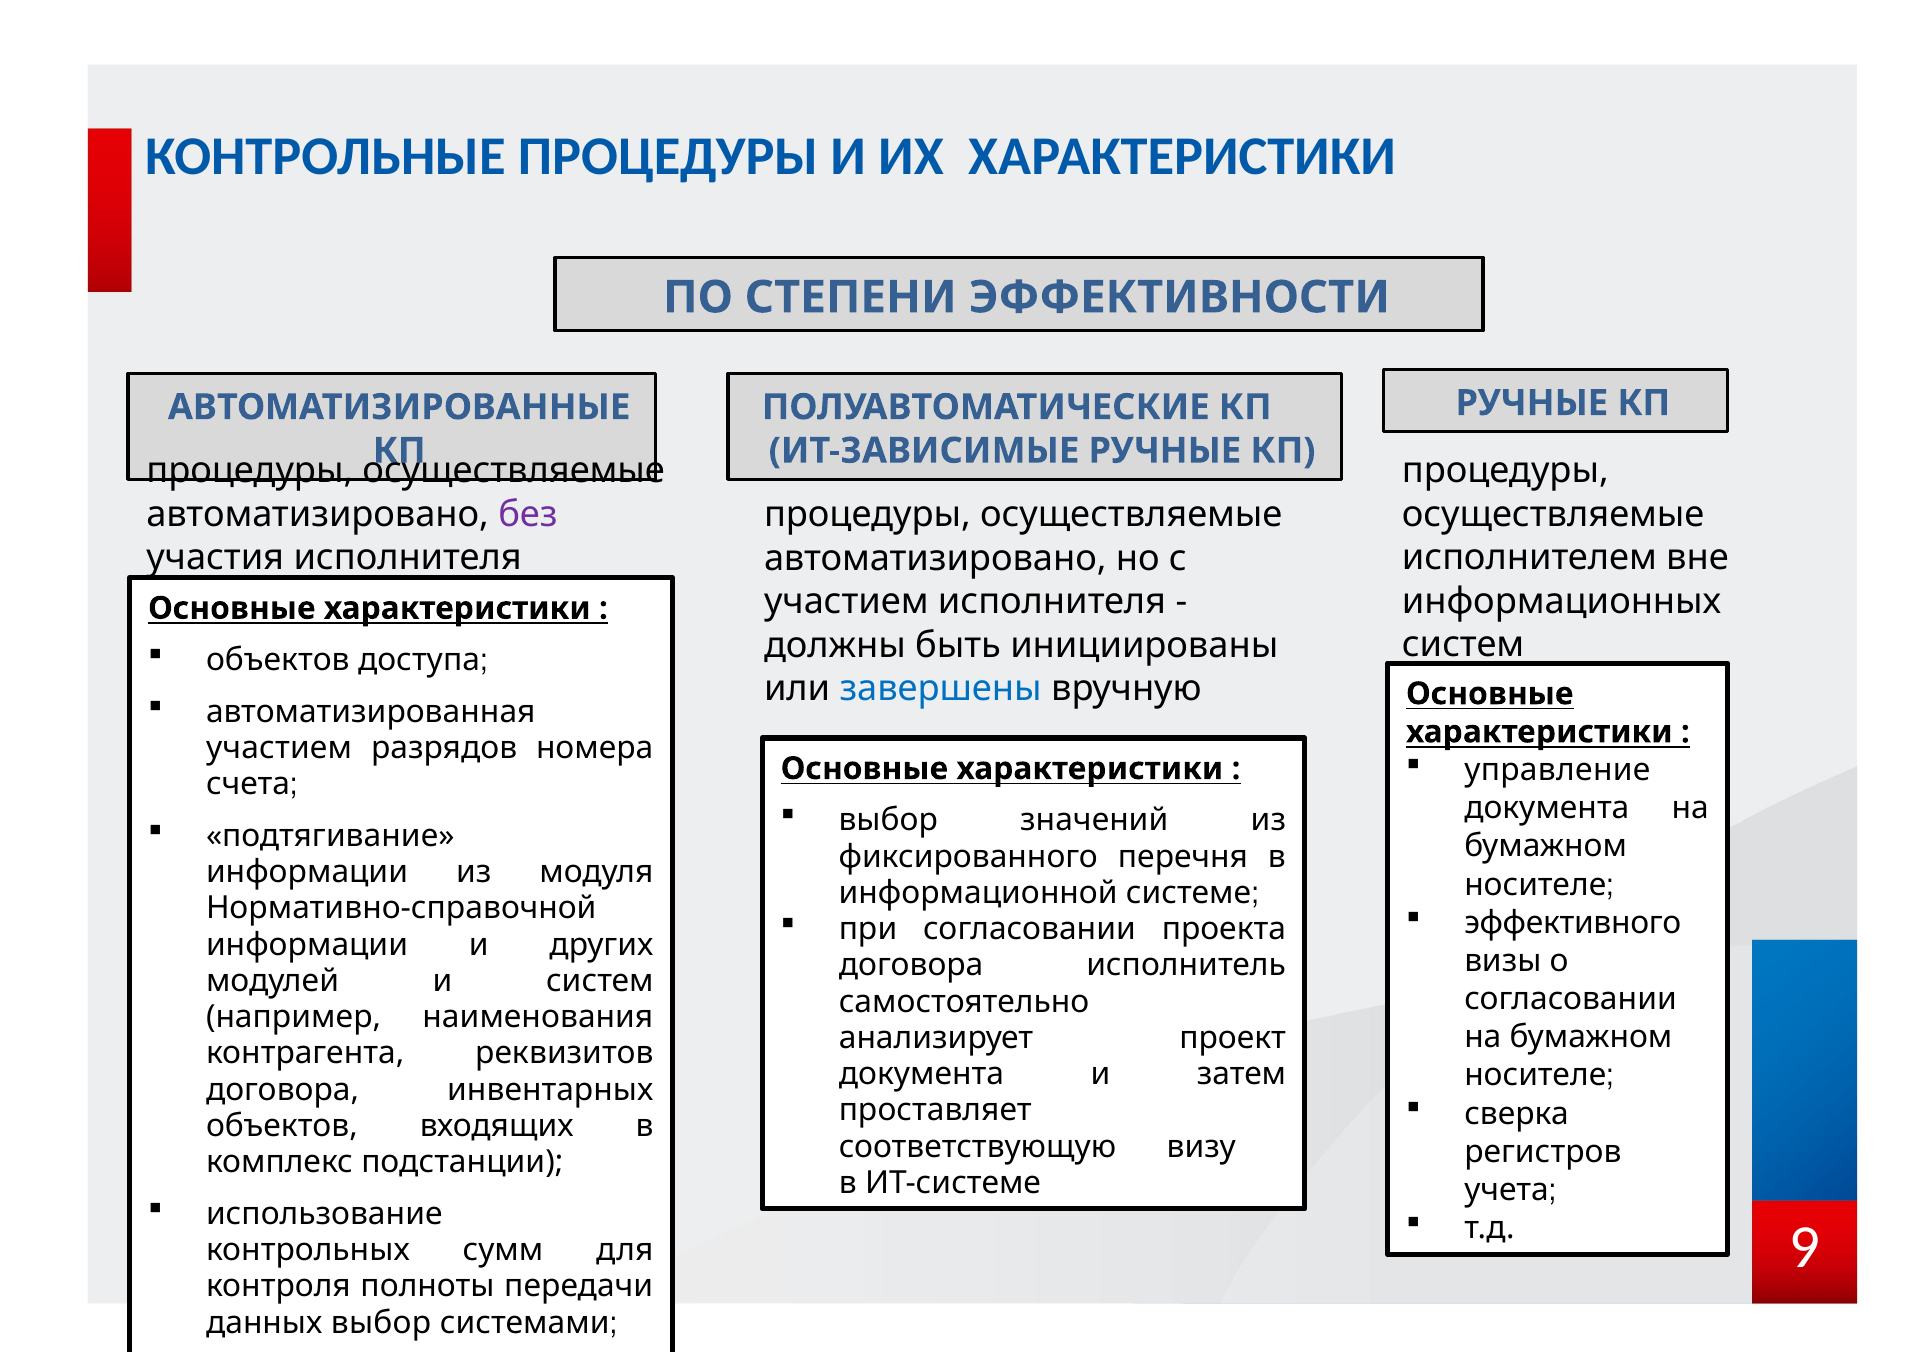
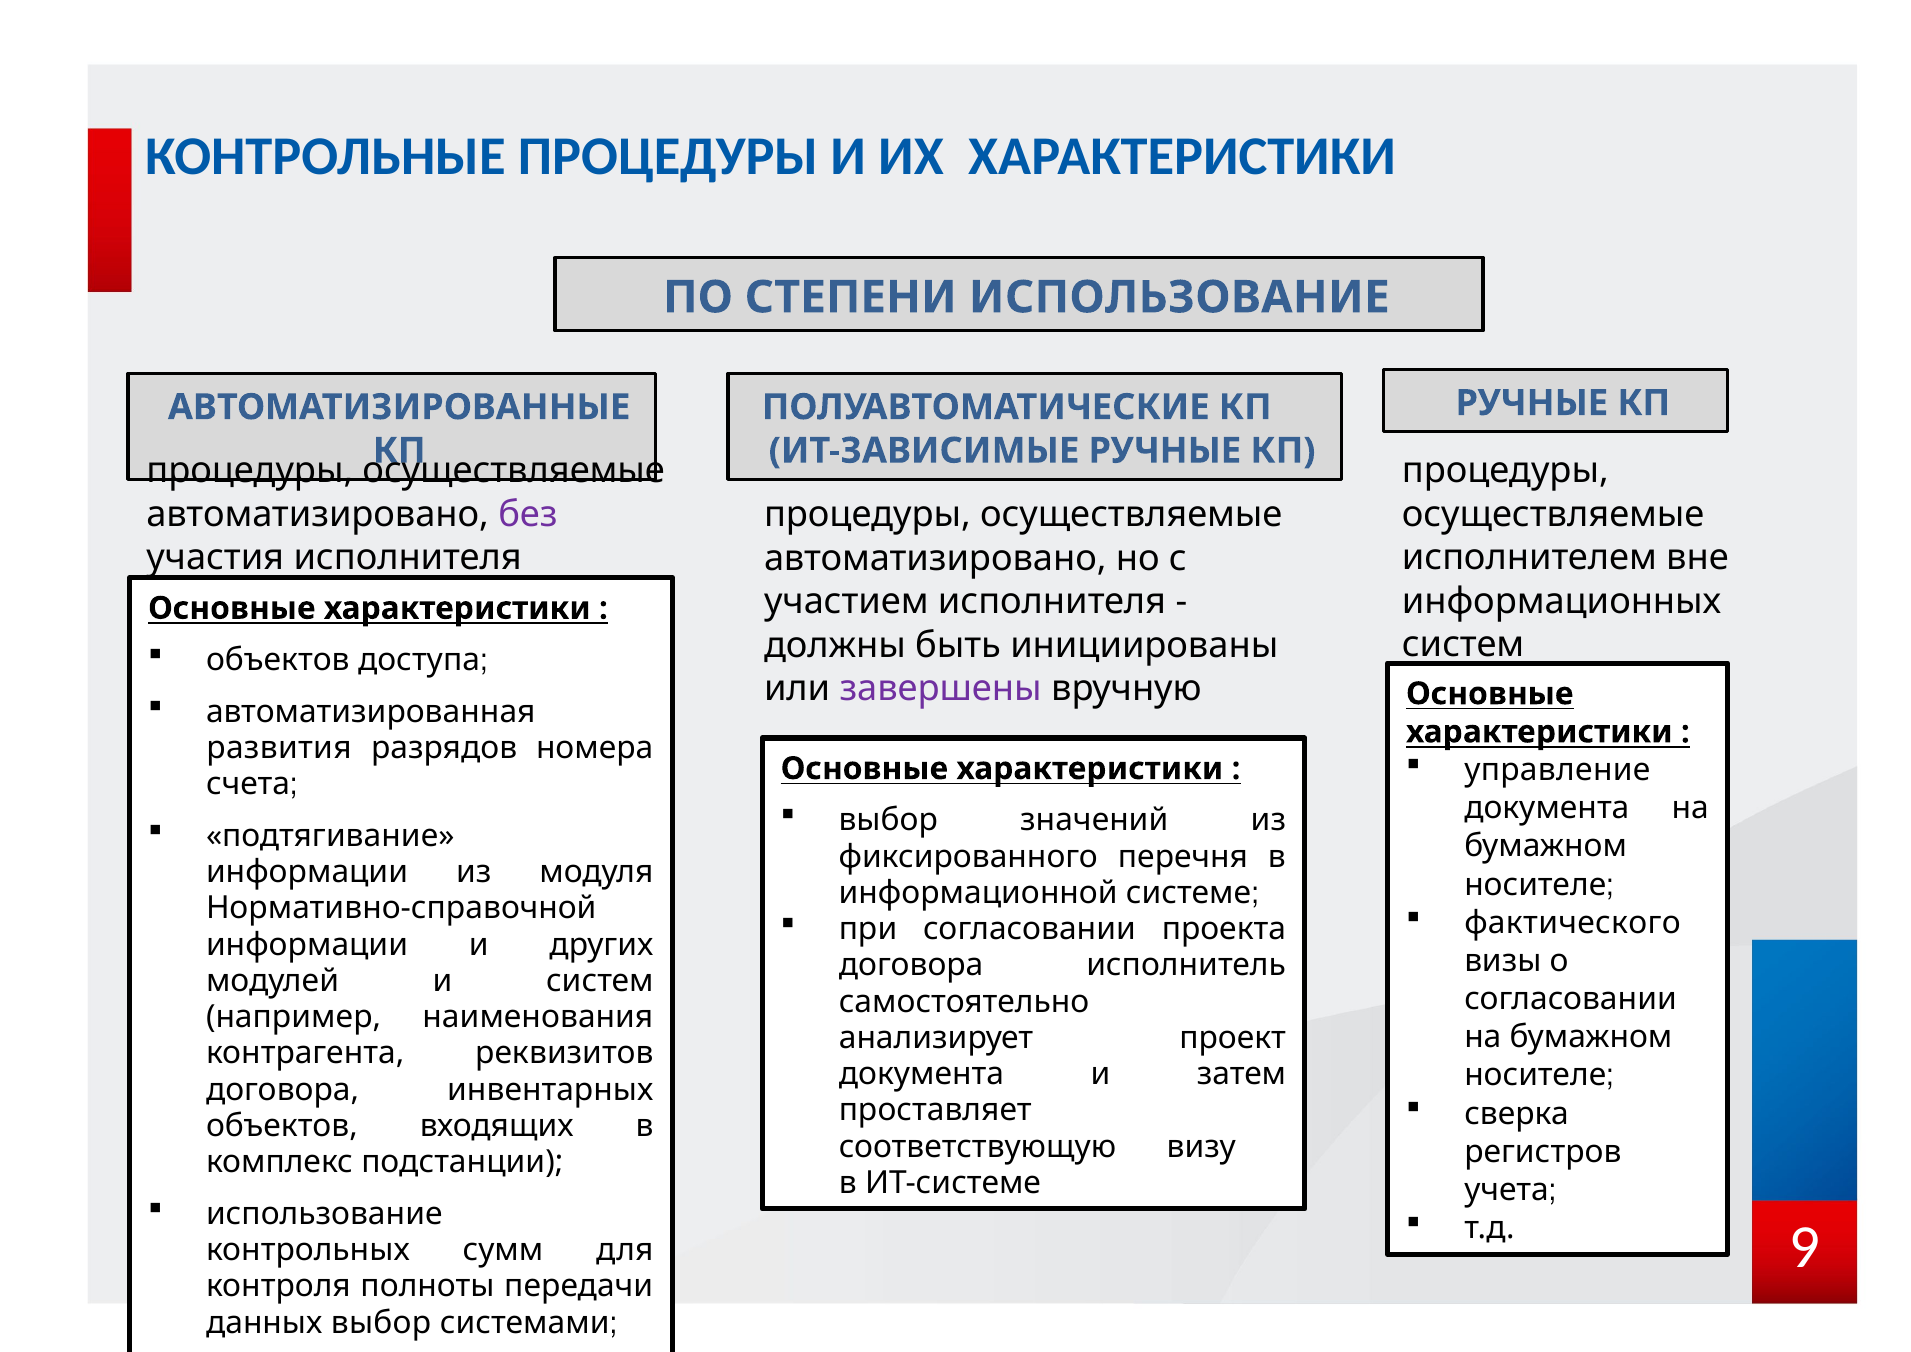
СТЕПЕНИ ЭФФЕКТИВНОСТИ: ЭФФЕКТИВНОСТИ -> ИСПОЛЬЗОВАНИЕ
завершены colour: blue -> purple
участием at (279, 748): участием -> развития
эффективного: эффективного -> фактического
